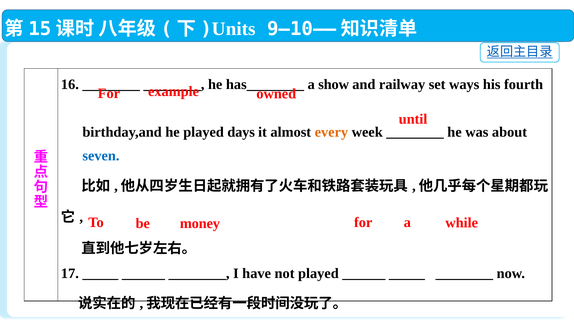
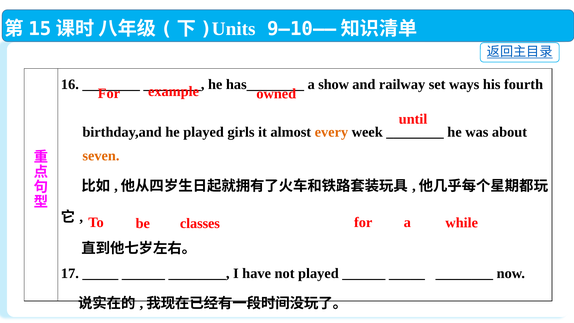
days: days -> girls
seven colour: blue -> orange
money: money -> classes
